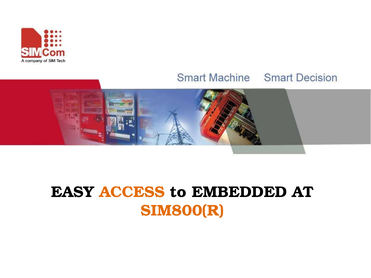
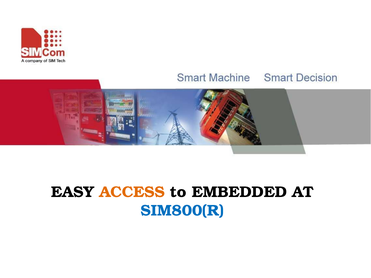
SIM800(R colour: orange -> blue
